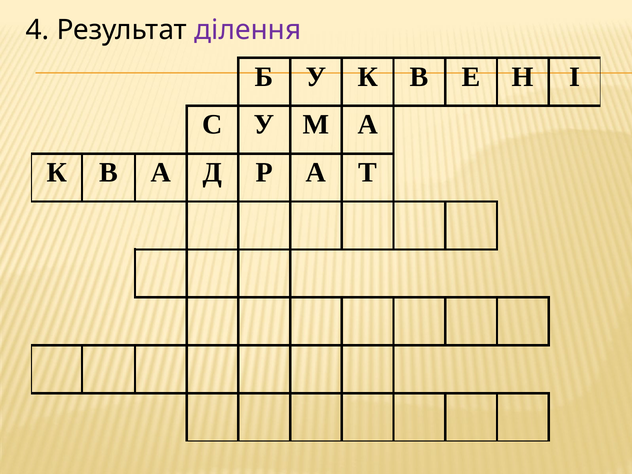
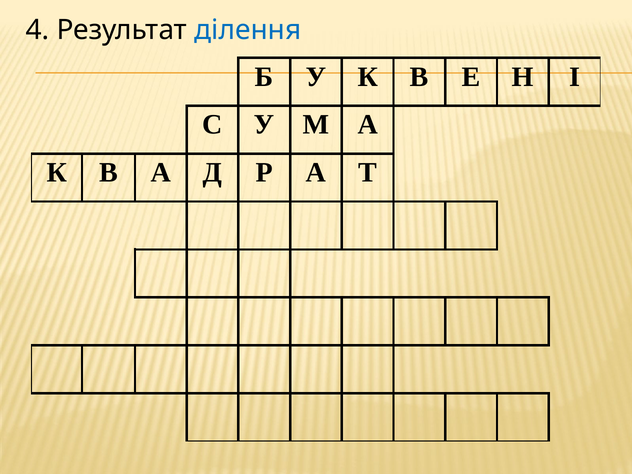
ділення colour: purple -> blue
